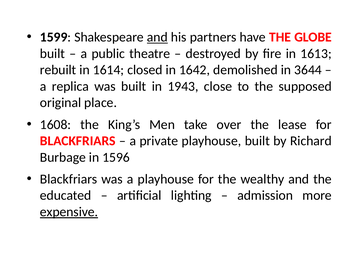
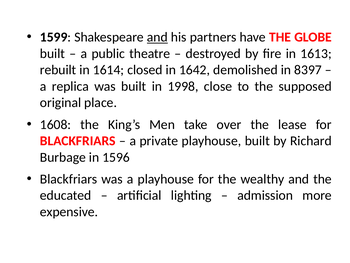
3644: 3644 -> 8397
1943: 1943 -> 1998
expensive underline: present -> none
